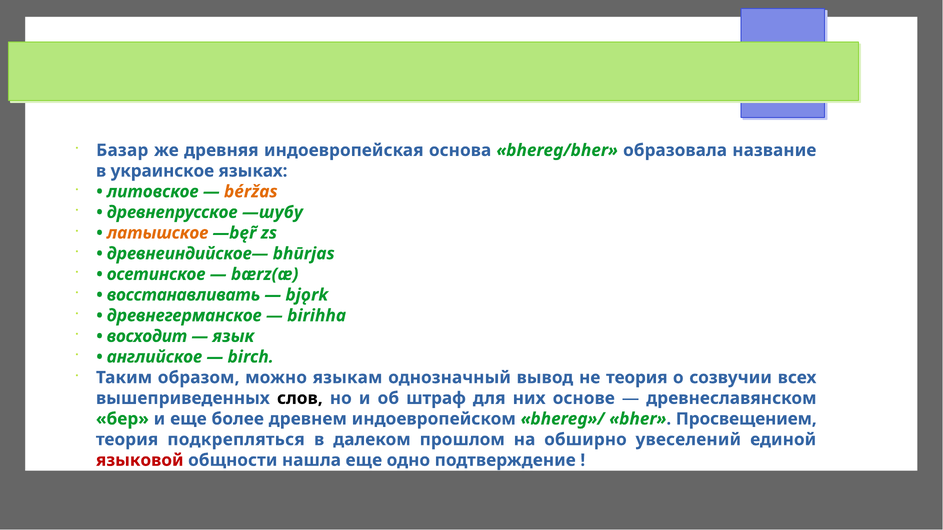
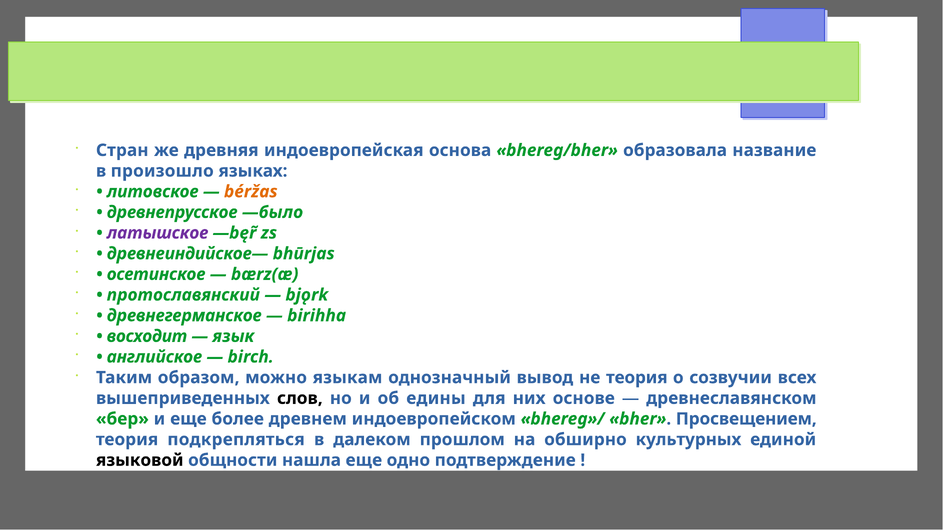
Базар: Базар -> Стран
украинское: украинское -> произошло
—шубу: —шубу -> —было
латышское colour: orange -> purple
восстанавливать: восстанавливать -> протославянский
штраф: штраф -> едины
увеселений: увеселений -> культурных
языковой colour: red -> black
